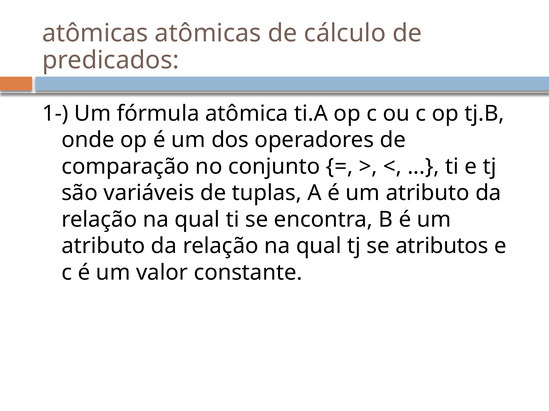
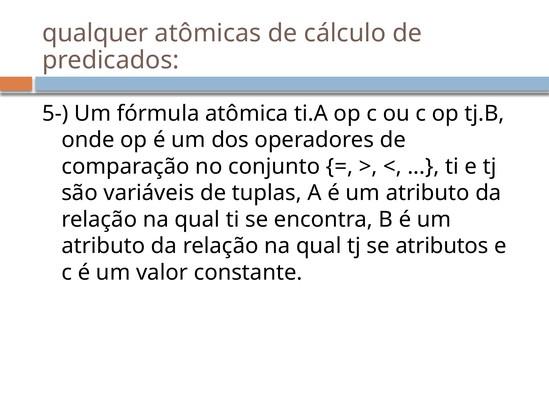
atômicas at (95, 33): atômicas -> qualquer
1-: 1- -> 5-
